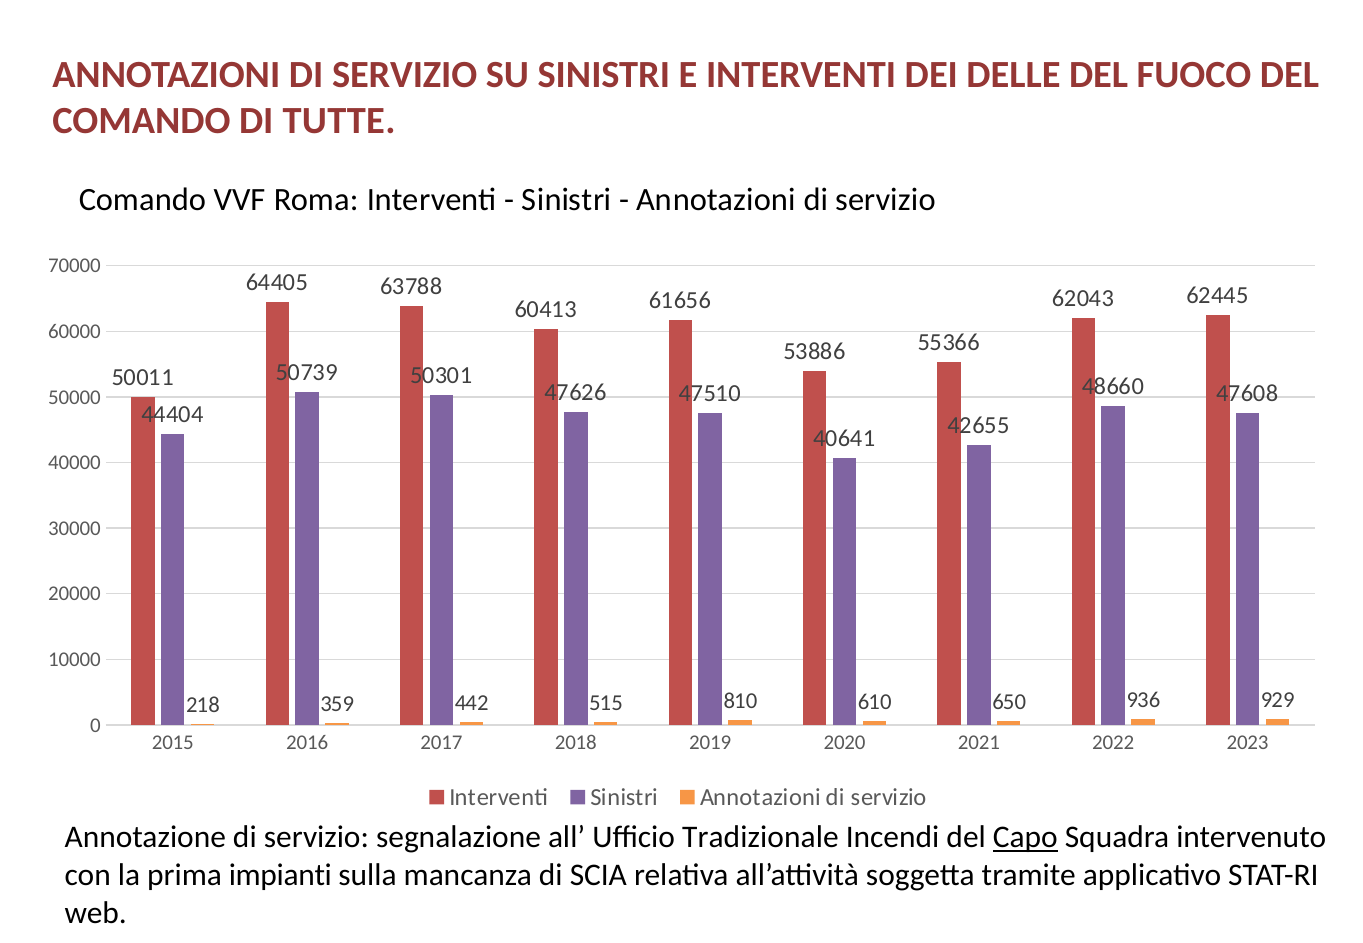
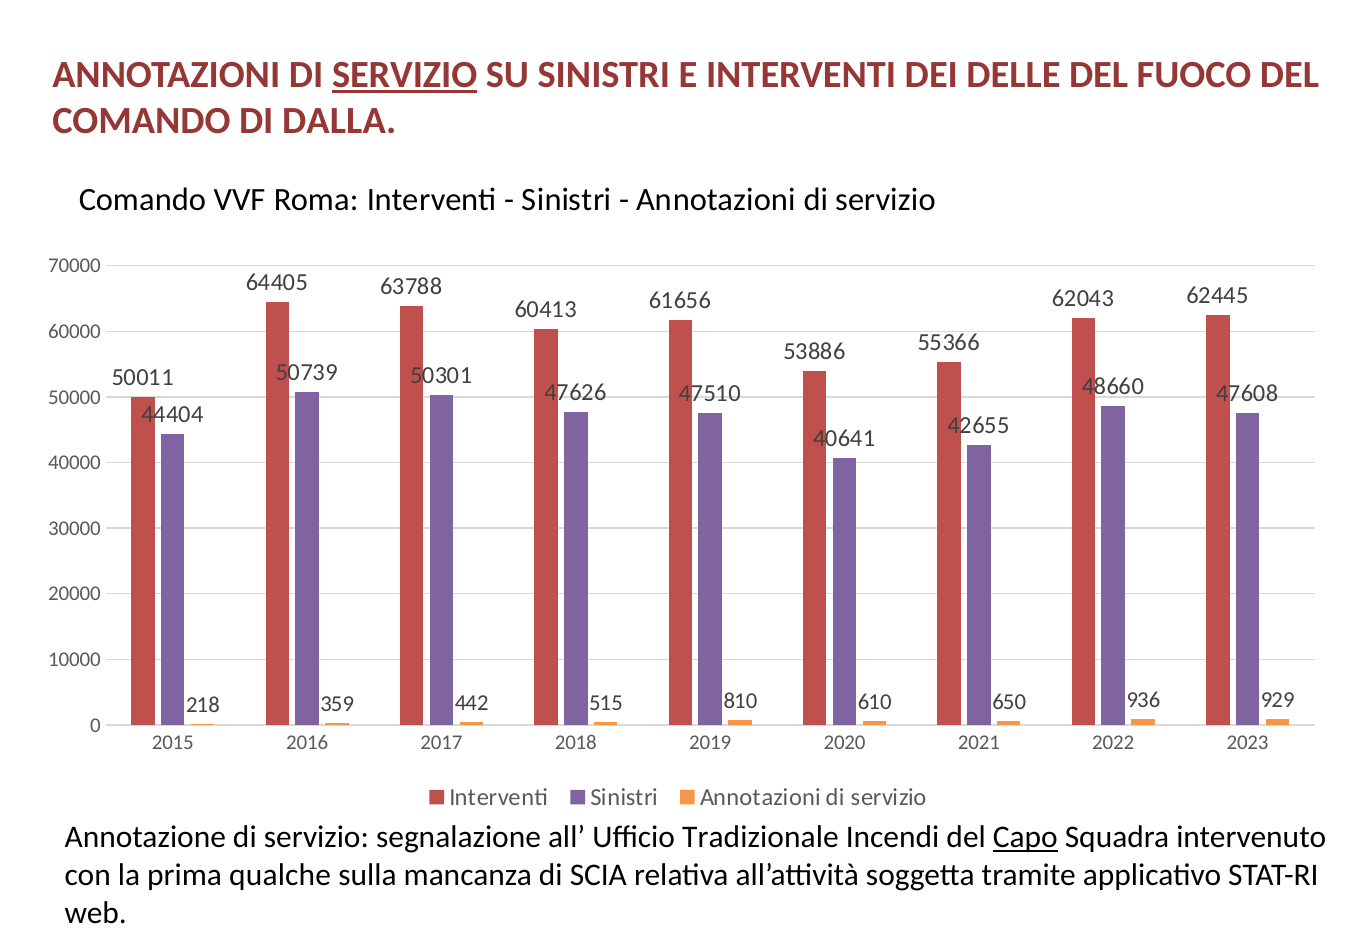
SERVIZIO at (405, 75) underline: none -> present
TUTTE: TUTTE -> DALLA
impianti: impianti -> qualche
